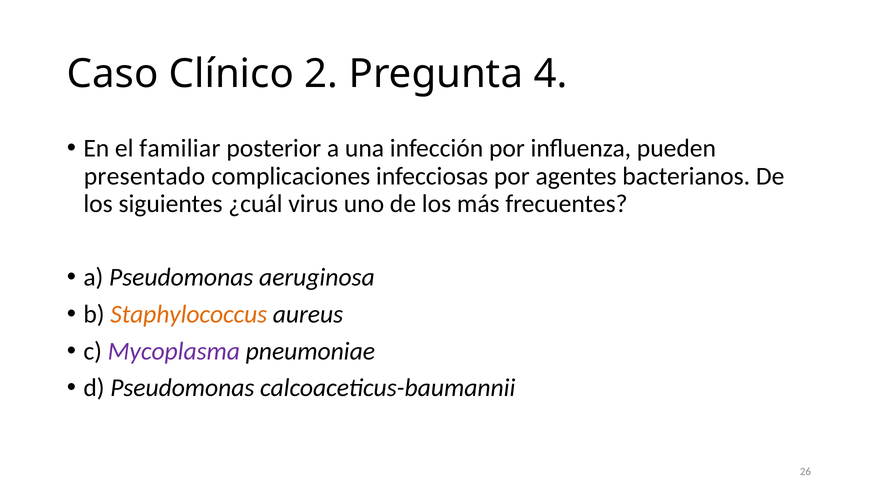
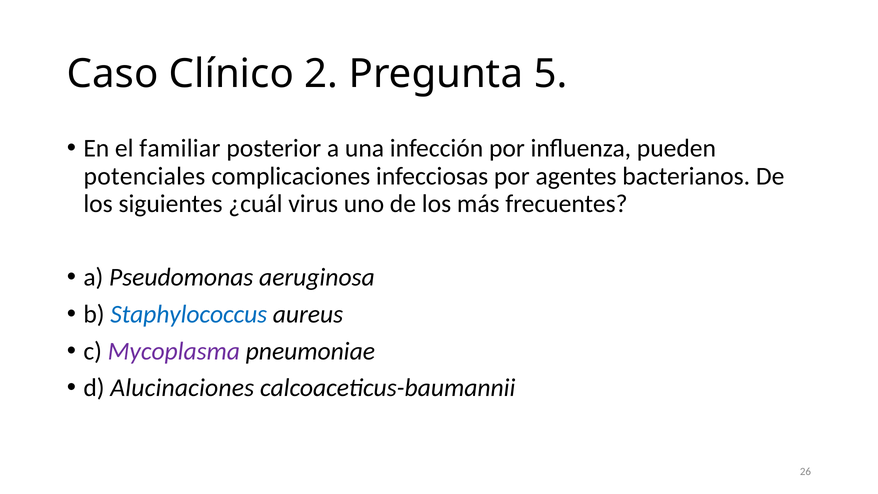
4: 4 -> 5
presentado: presentado -> potenciales
Staphylococcus colour: orange -> blue
d Pseudomonas: Pseudomonas -> Alucinaciones
